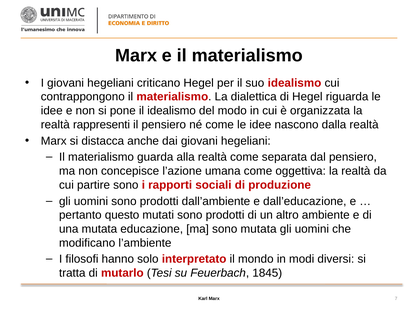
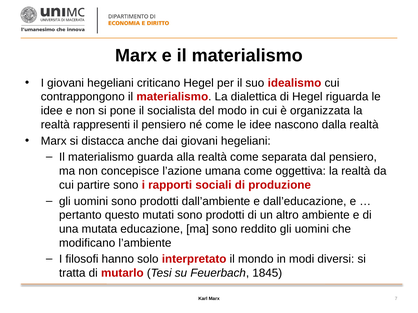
il idealismo: idealismo -> socialista
sono mutata: mutata -> reddito
